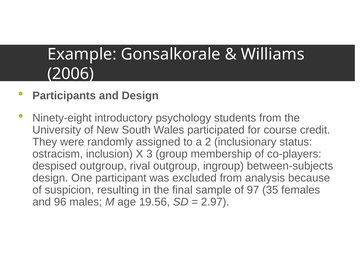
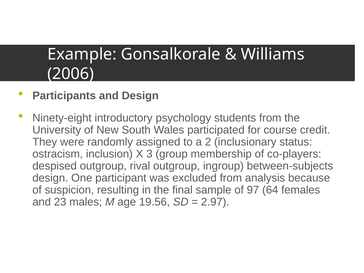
35: 35 -> 64
96: 96 -> 23
